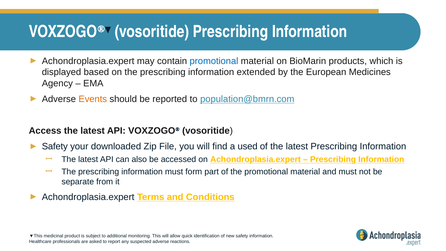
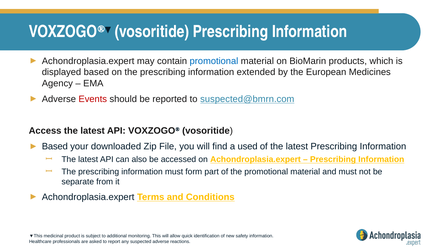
Events colour: orange -> red
population@bmrn.com: population@bmrn.com -> suspected@bmrn.com
Safety at (55, 146): Safety -> Based
